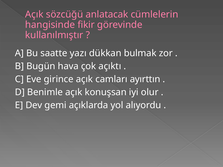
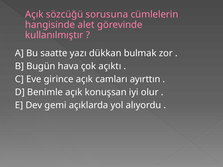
anlatacak: anlatacak -> sorusuna
fikir: fikir -> alet
